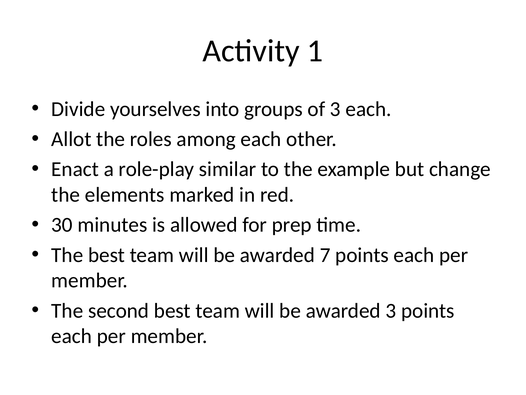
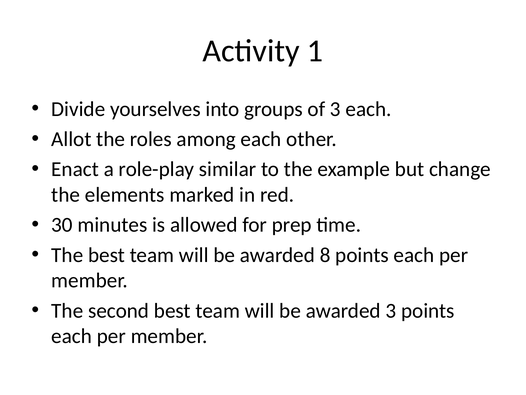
7: 7 -> 8
